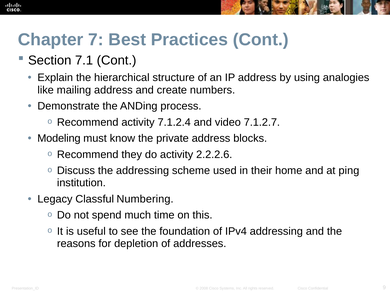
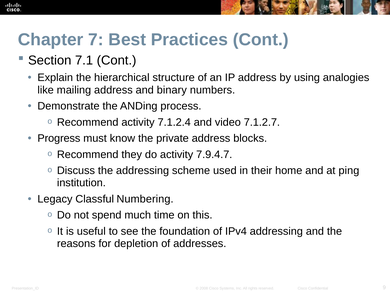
create: create -> binary
Modeling: Modeling -> Progress
2.2.2.6: 2.2.2.6 -> 7.9.4.7
